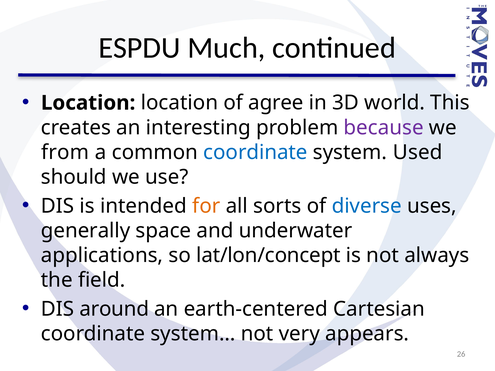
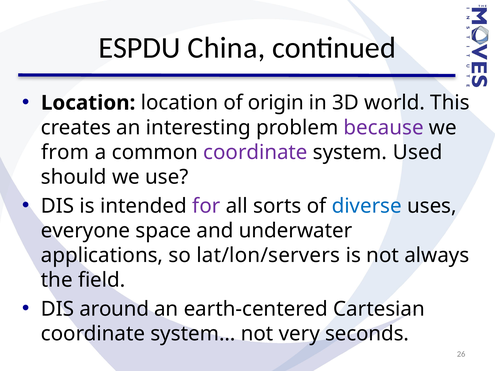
Much: Much -> China
agree: agree -> origin
coordinate at (255, 152) colour: blue -> purple
for colour: orange -> purple
generally: generally -> everyone
lat/lon/concept: lat/lon/concept -> lat/lon/servers
appears: appears -> seconds
